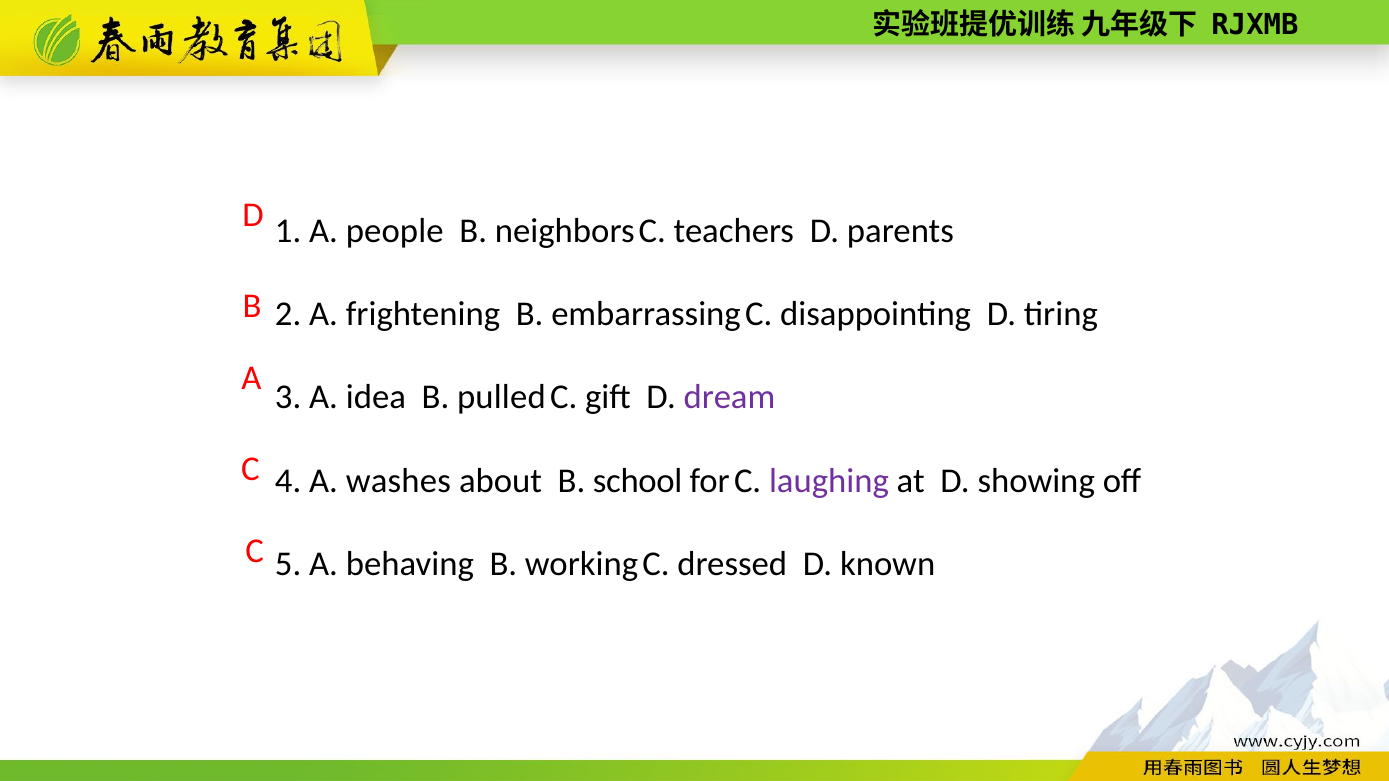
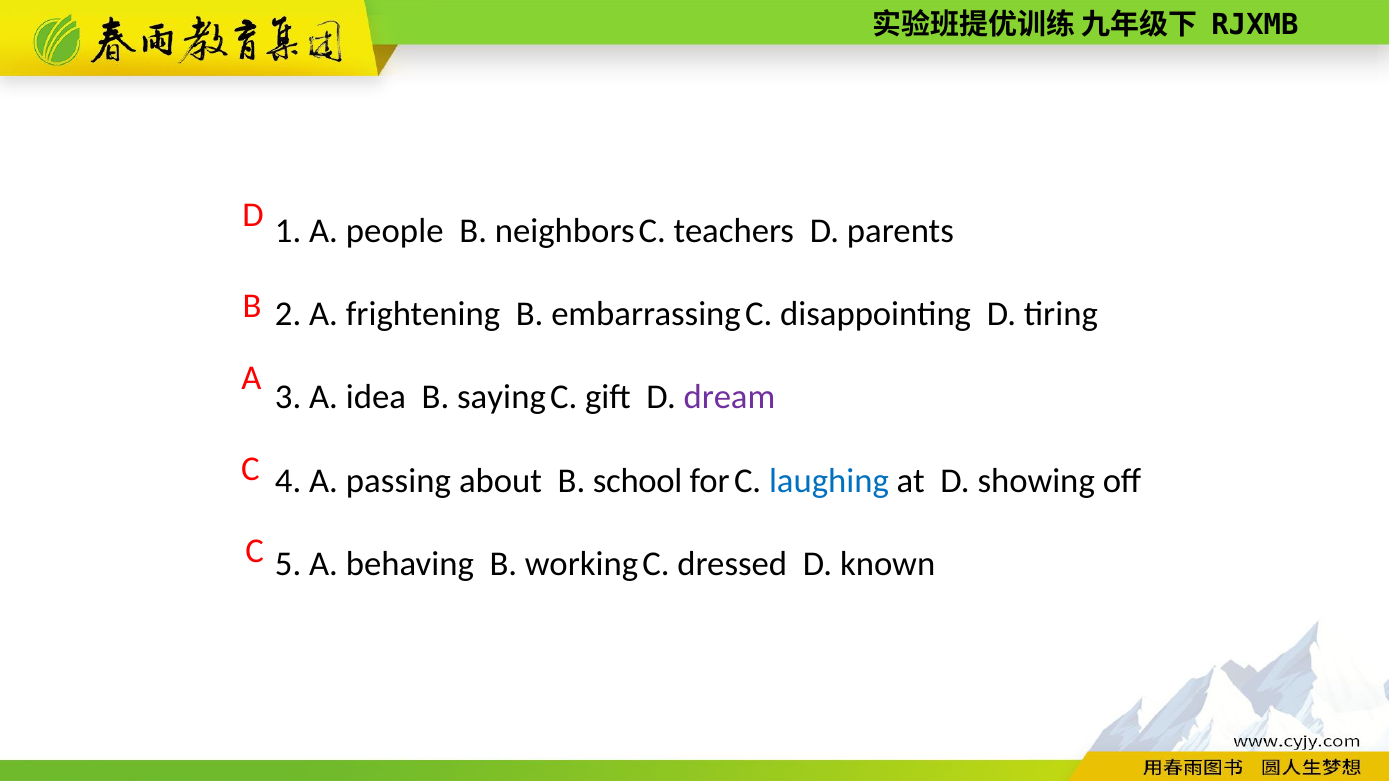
pulled: pulled -> saying
washes: washes -> passing
laughing colour: purple -> blue
